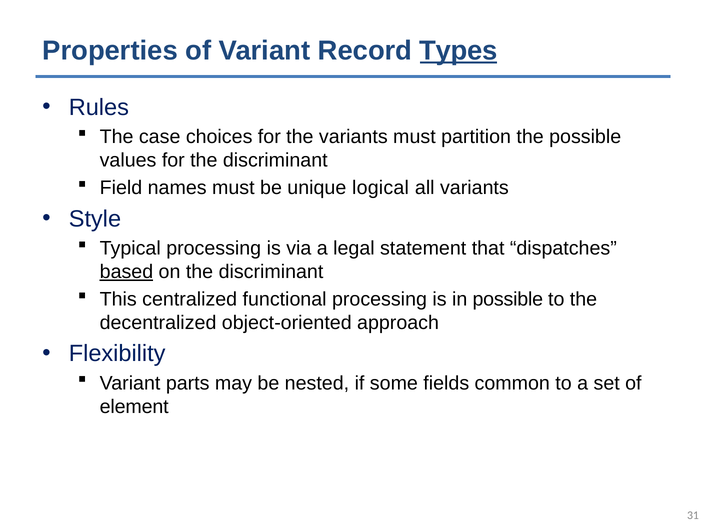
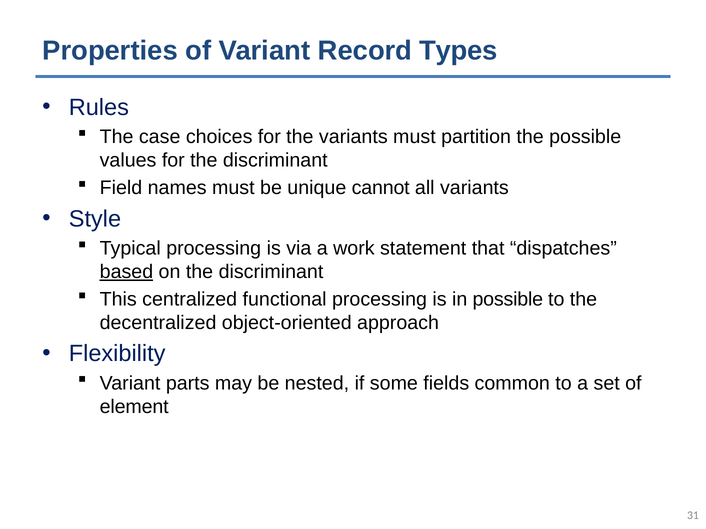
Types underline: present -> none
logical: logical -> cannot
legal: legal -> work
